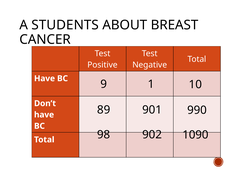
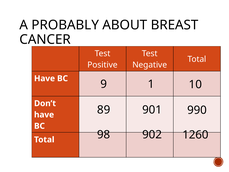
STUDENTS: STUDENTS -> PROBABLY
1090: 1090 -> 1260
